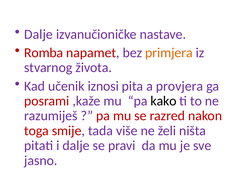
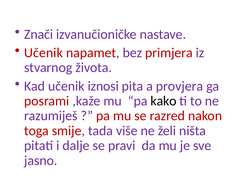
Dalje at (39, 34): Dalje -> Znači
Romba at (44, 53): Romba -> Učenik
primjera colour: orange -> red
